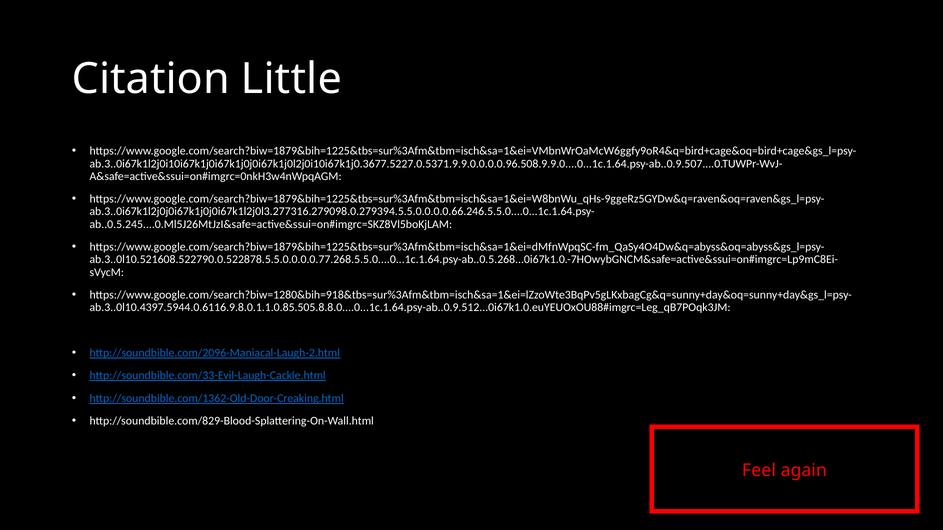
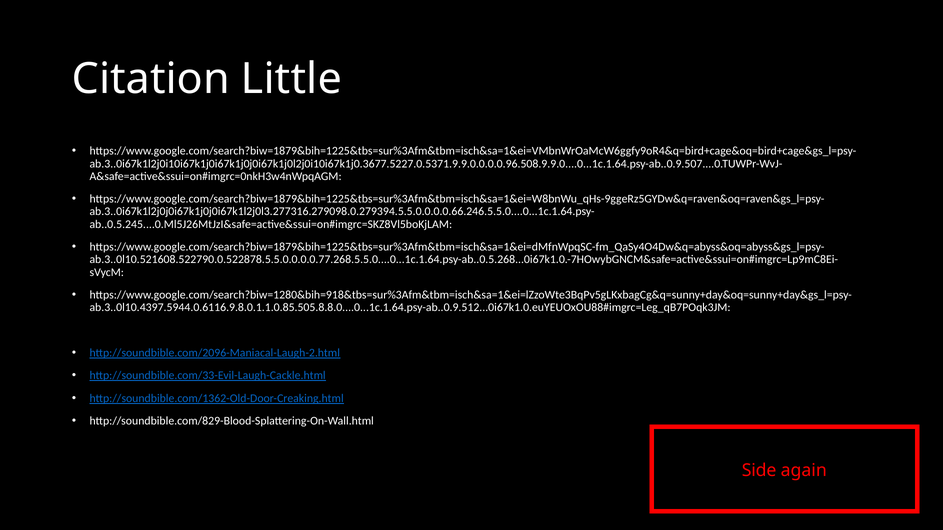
Feel: Feel -> Side
